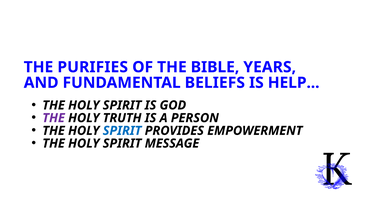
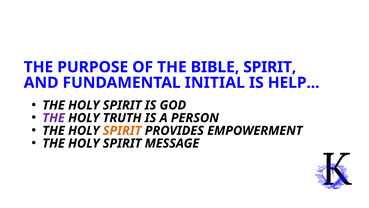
PURIFIES: PURIFIES -> PURPOSE
BIBLE YEARS: YEARS -> SPIRIT
BELIEFS: BELIEFS -> INITIAL
SPIRIT at (122, 130) colour: blue -> orange
